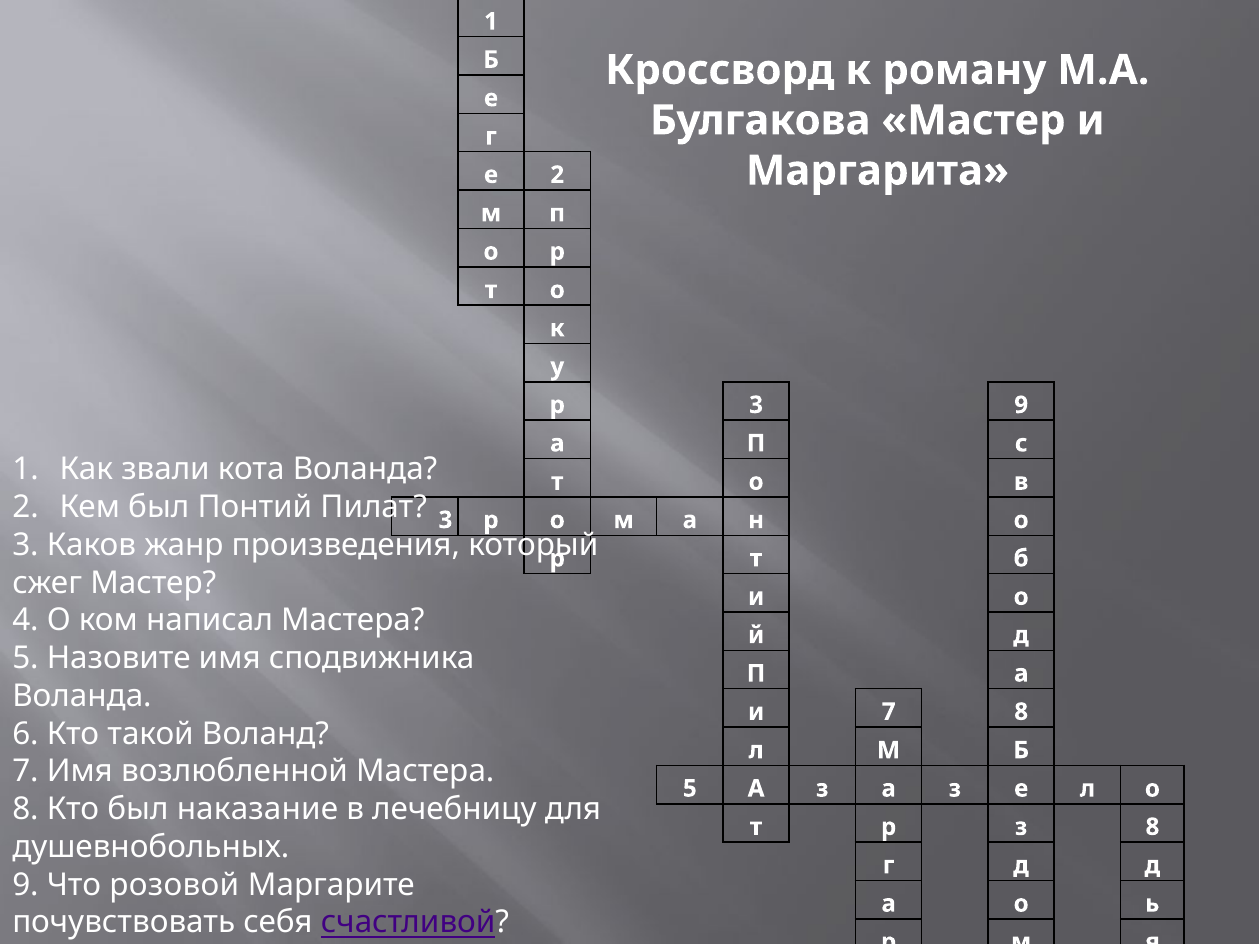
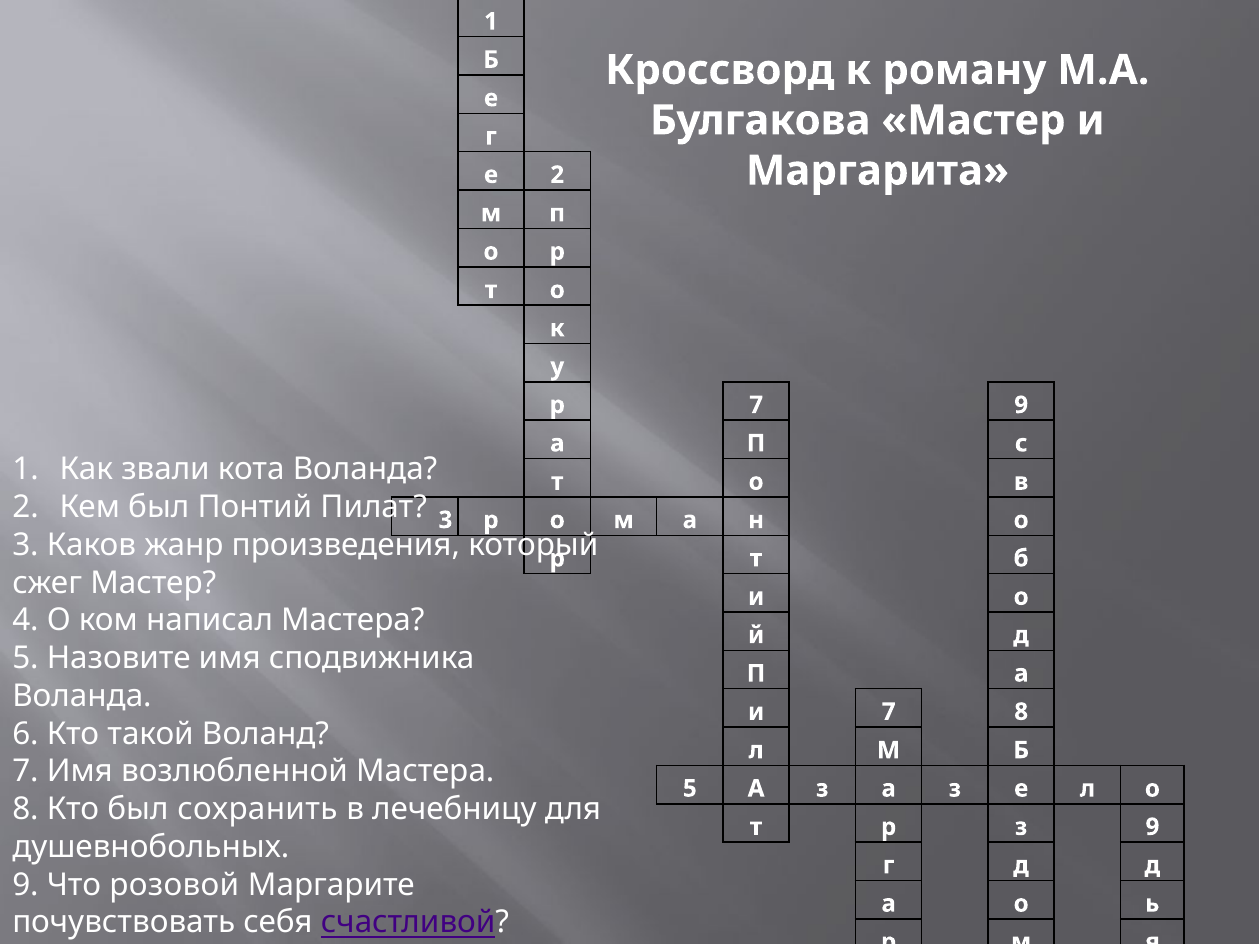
р 3: 3 -> 7
наказание: наказание -> сохранить
з 8: 8 -> 9
